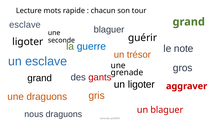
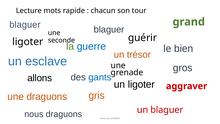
esclave at (25, 25): esclave -> blaguer
note: note -> bien
gants colour: red -> blue
grand at (40, 78): grand -> allons
